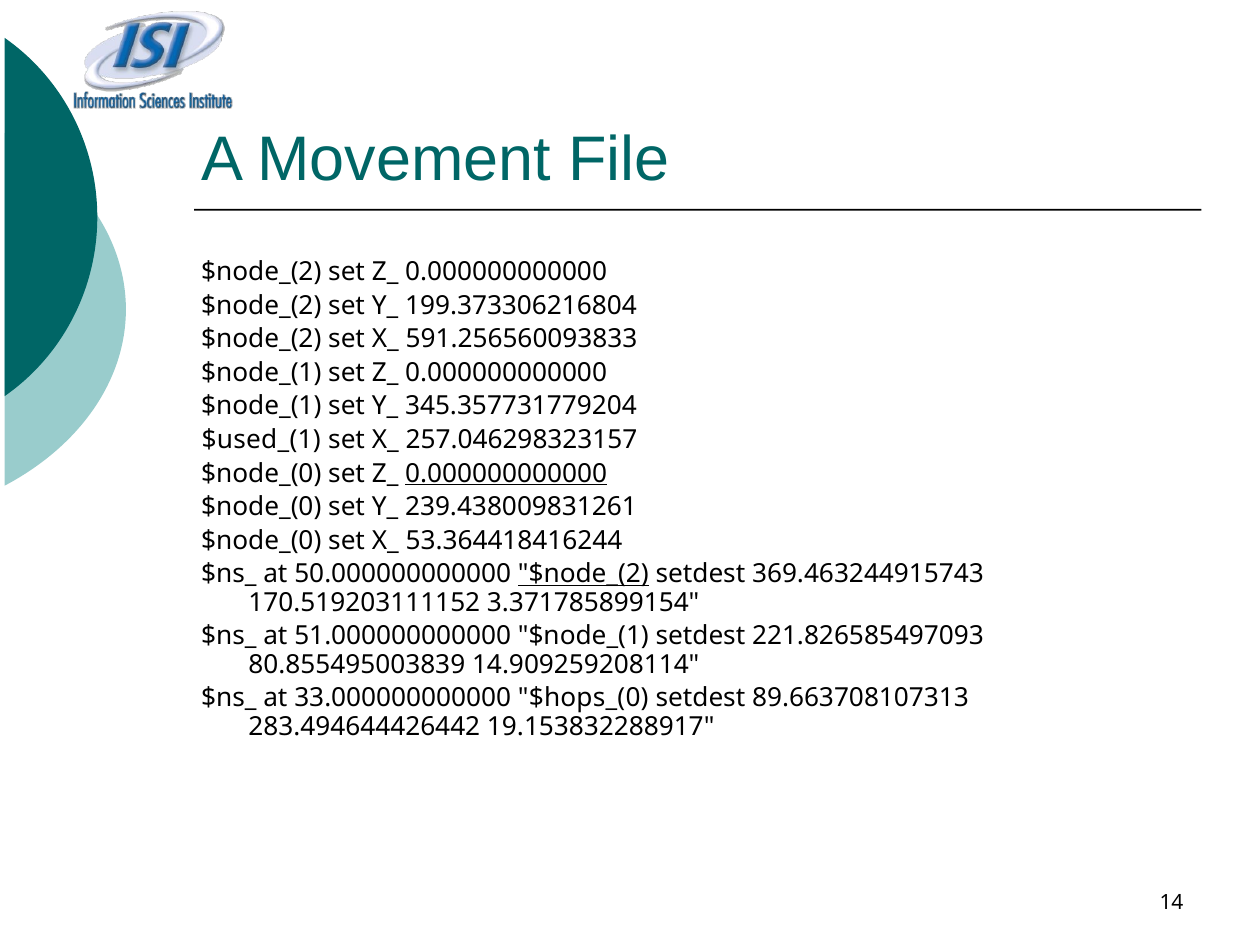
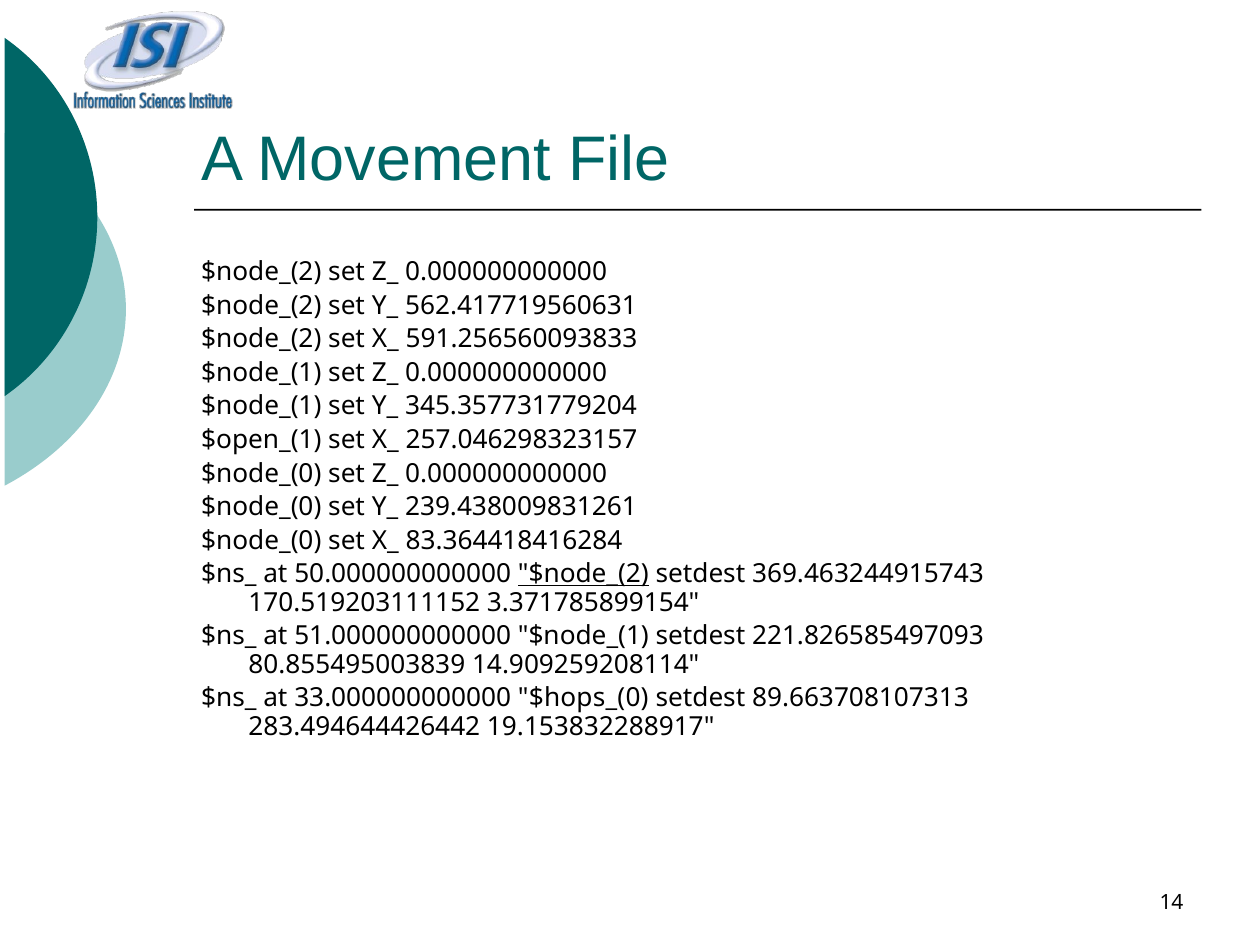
199.373306216804: 199.373306216804 -> 562.417719560631
$used_(1: $used_(1 -> $open_(1
0.000000000000 at (506, 474) underline: present -> none
53.364418416244: 53.364418416244 -> 83.364418416284
